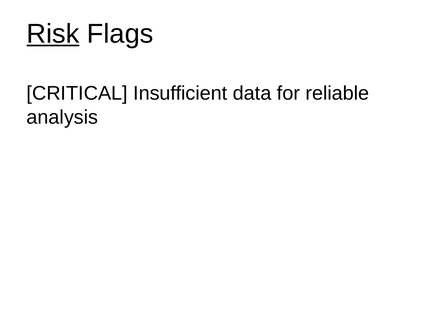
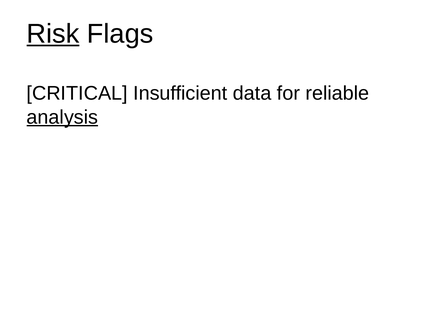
analysis underline: none -> present
